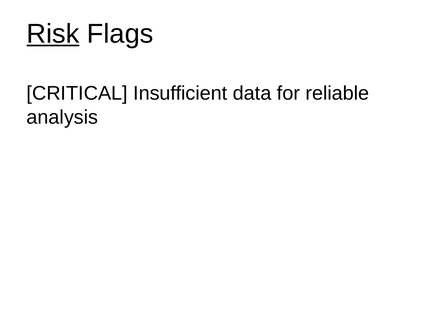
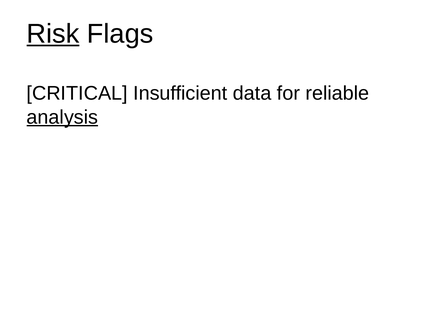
analysis underline: none -> present
